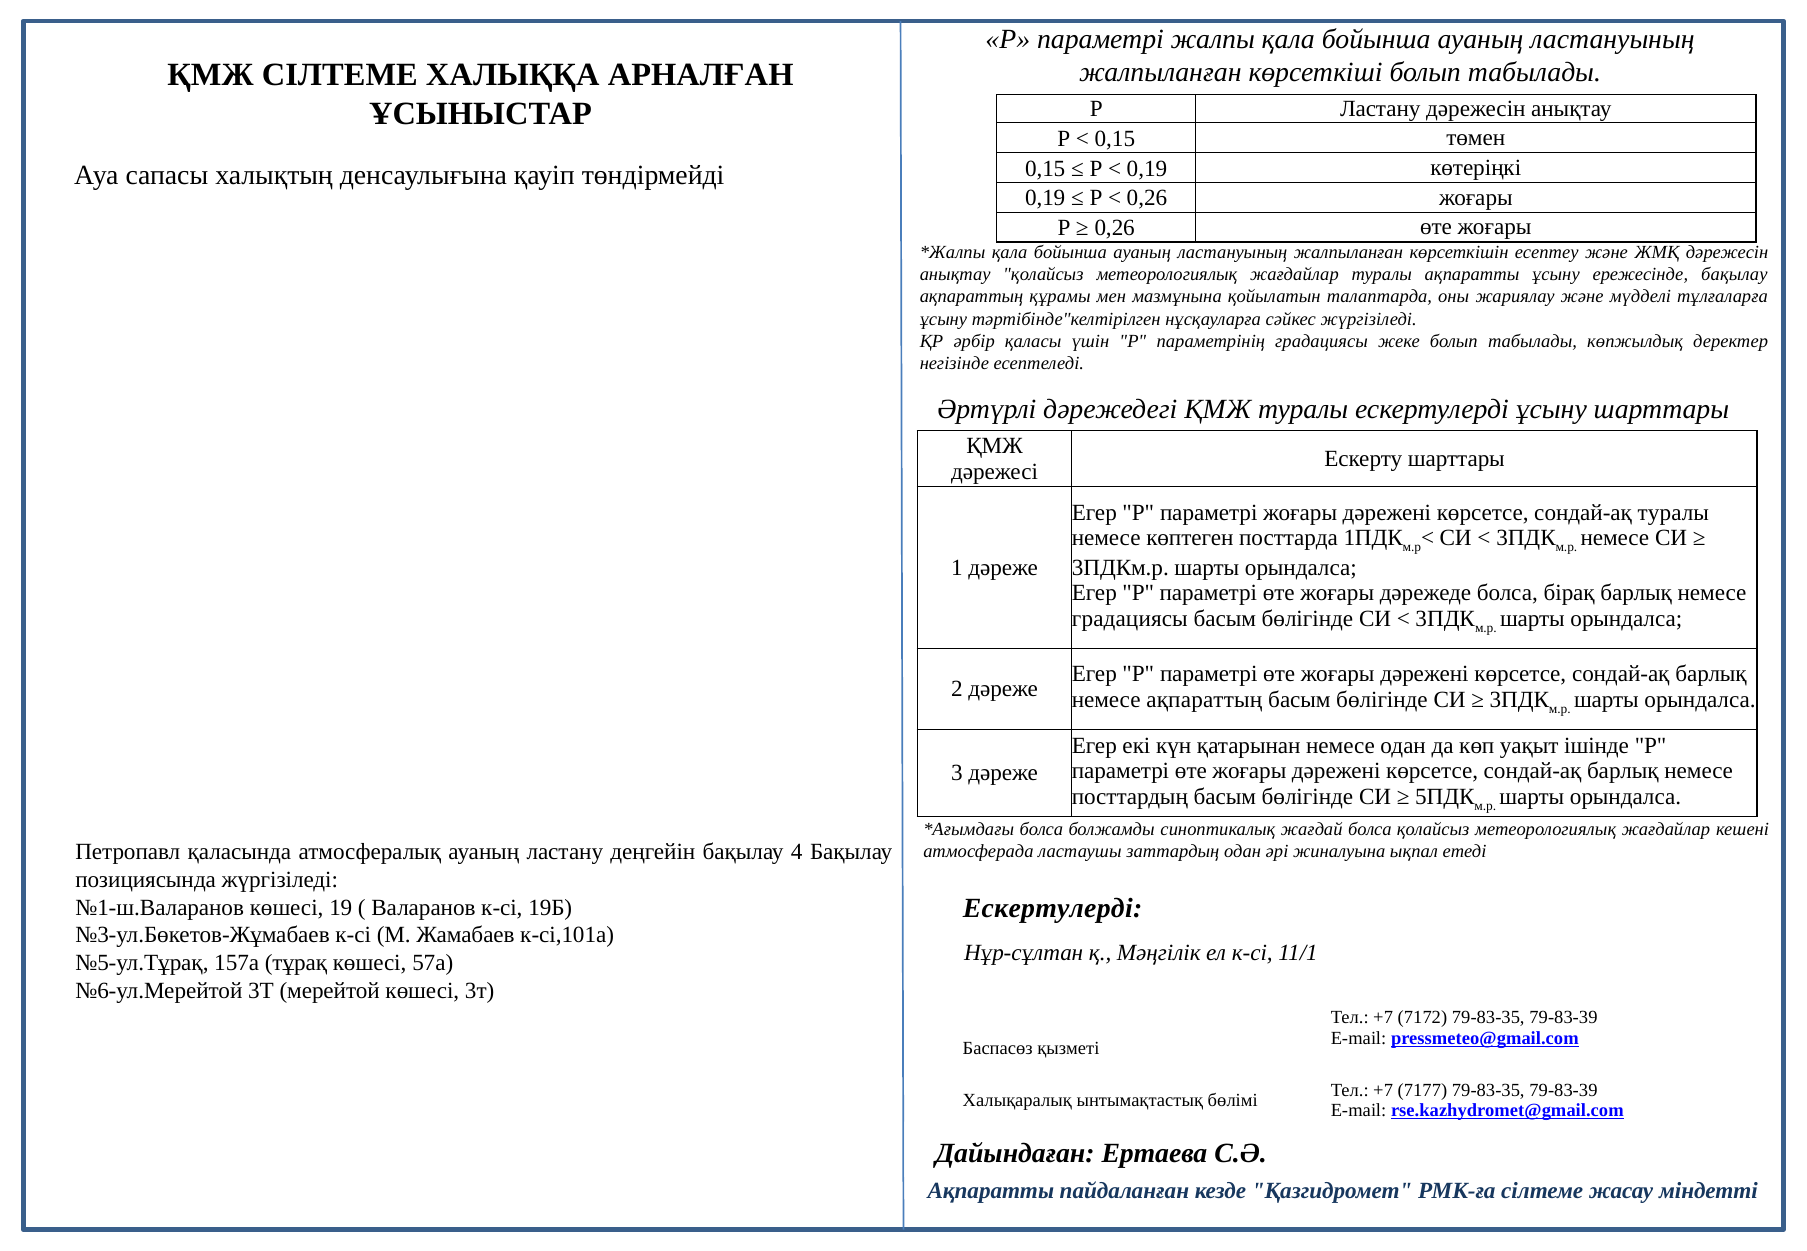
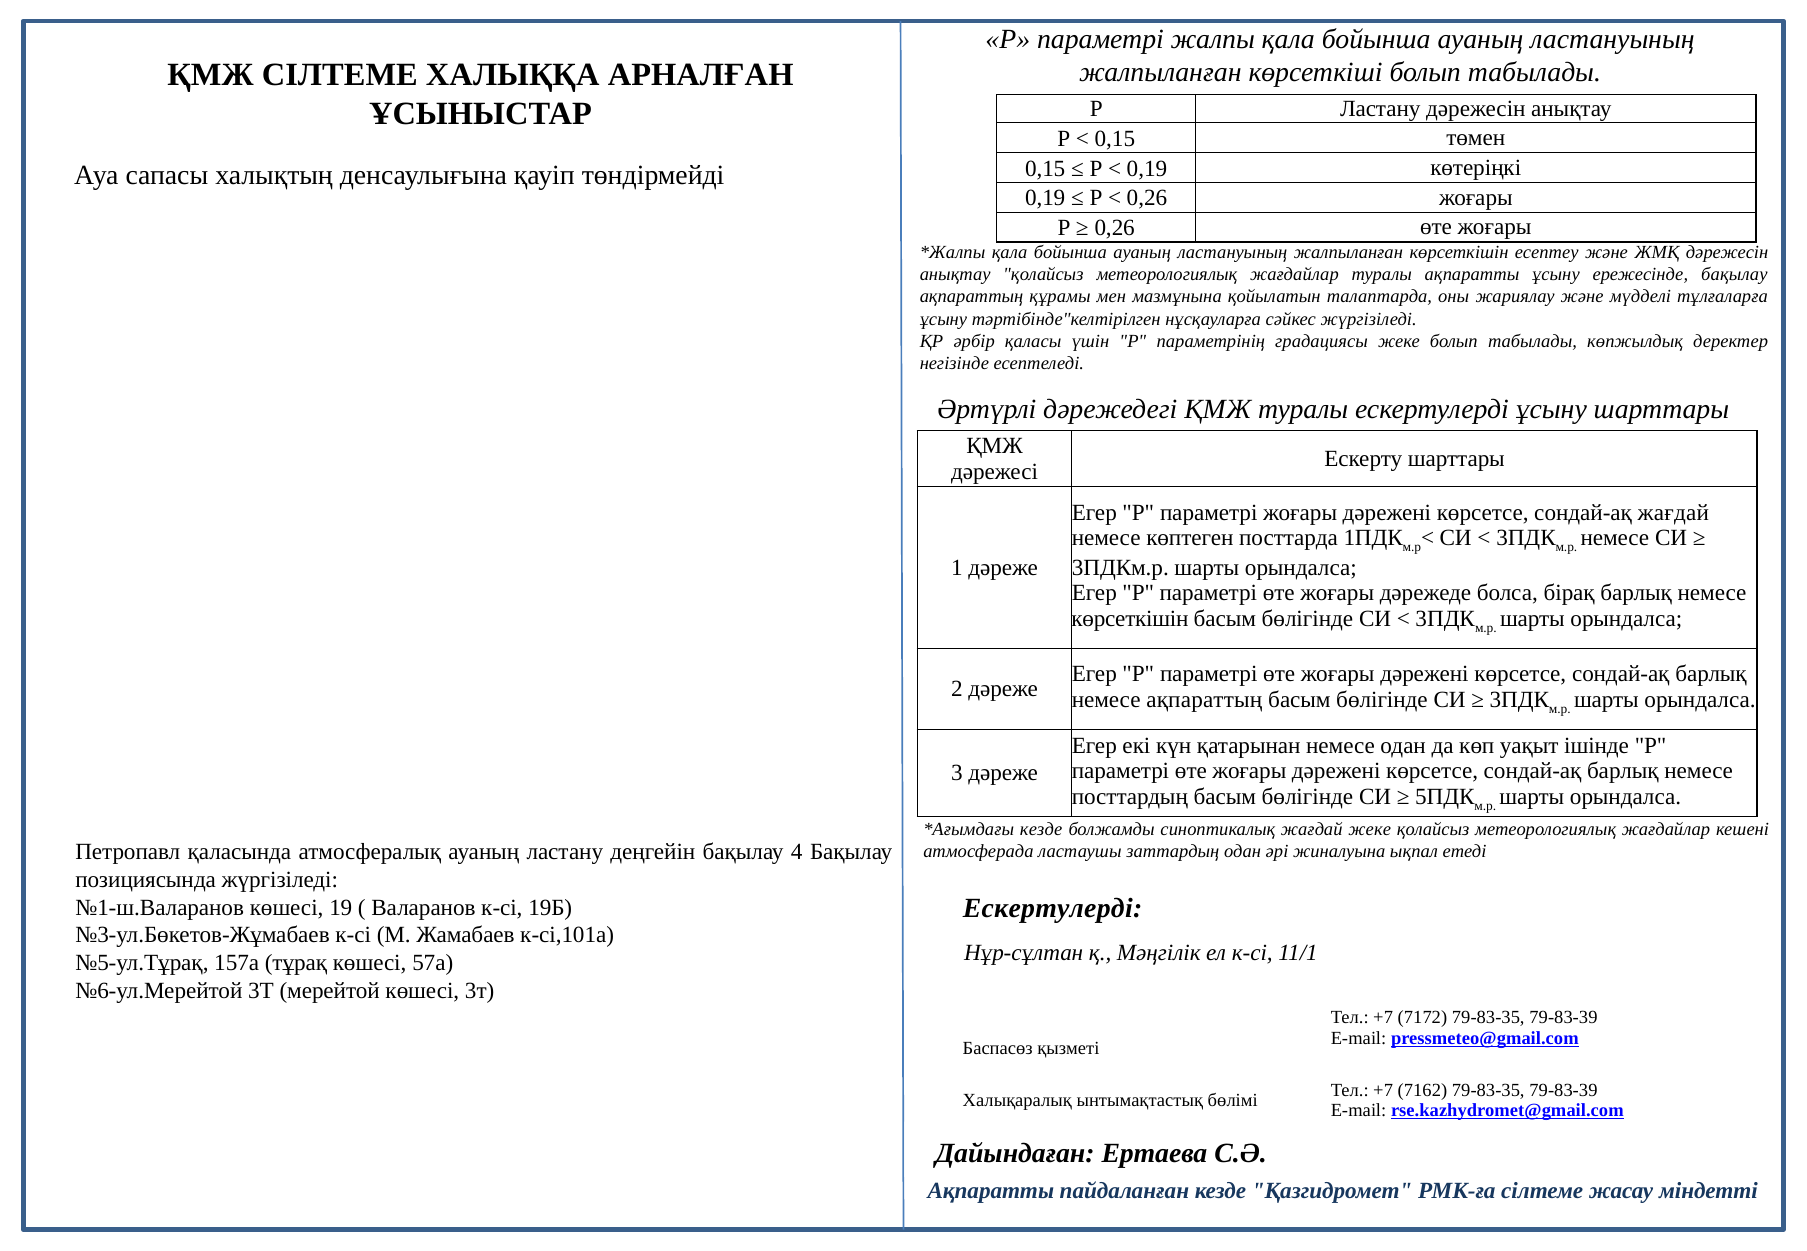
сондай-ақ туралы: туралы -> жағдай
градациясы at (1130, 619): градациясы -> көрсеткішін
болса at (1041, 829): болса -> кезде
жағдай болса: болса -> жеке
7177: 7177 -> 7162
